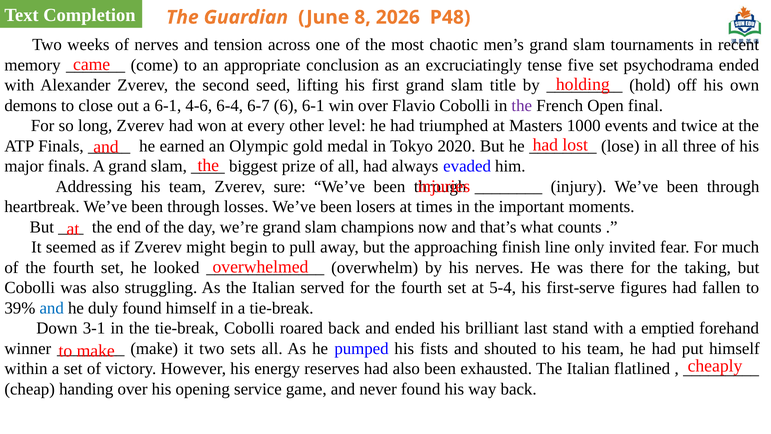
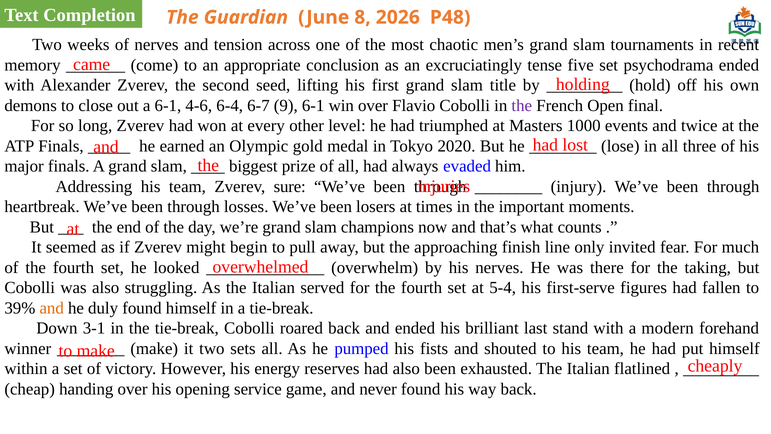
6: 6 -> 9
and at (52, 308) colour: blue -> orange
emptied: emptied -> modern
